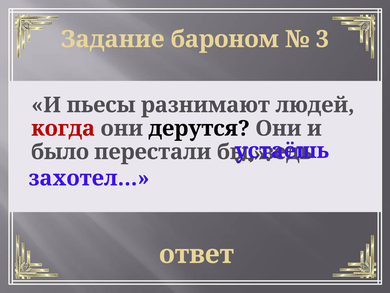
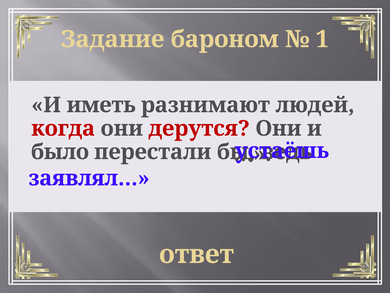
3: 3 -> 1
пьесы: пьесы -> иметь
дерутся colour: black -> red
захотел…: захотел… -> заявлял…
